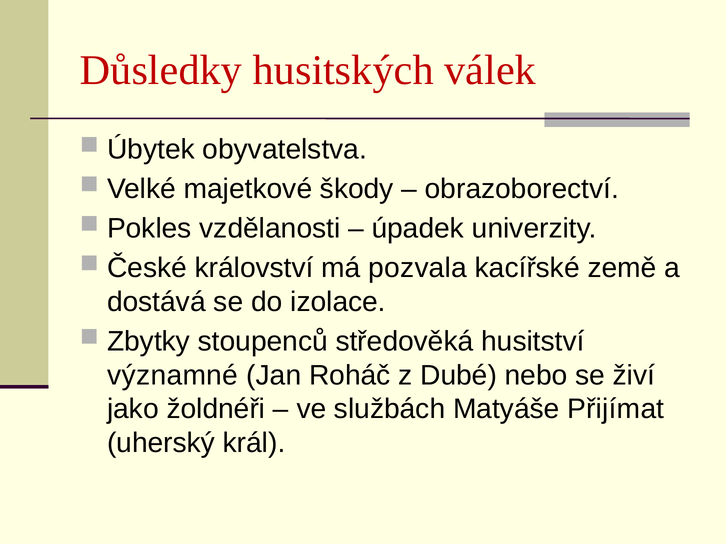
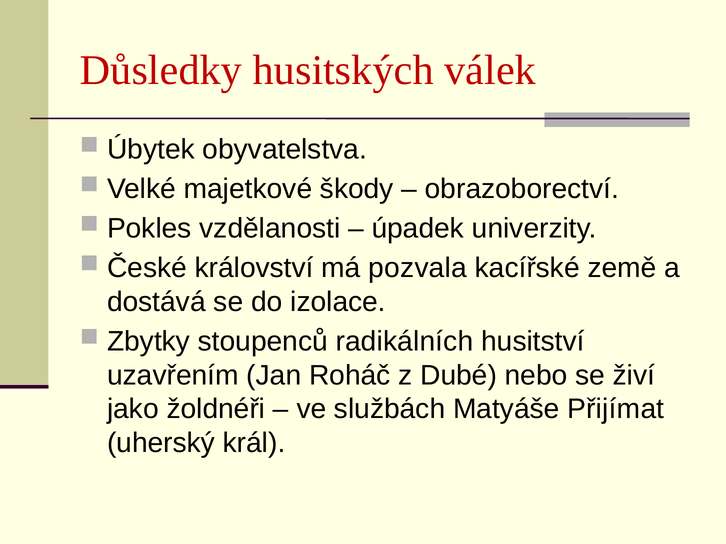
středověká: středověká -> radikálních
významné: významné -> uzavřením
